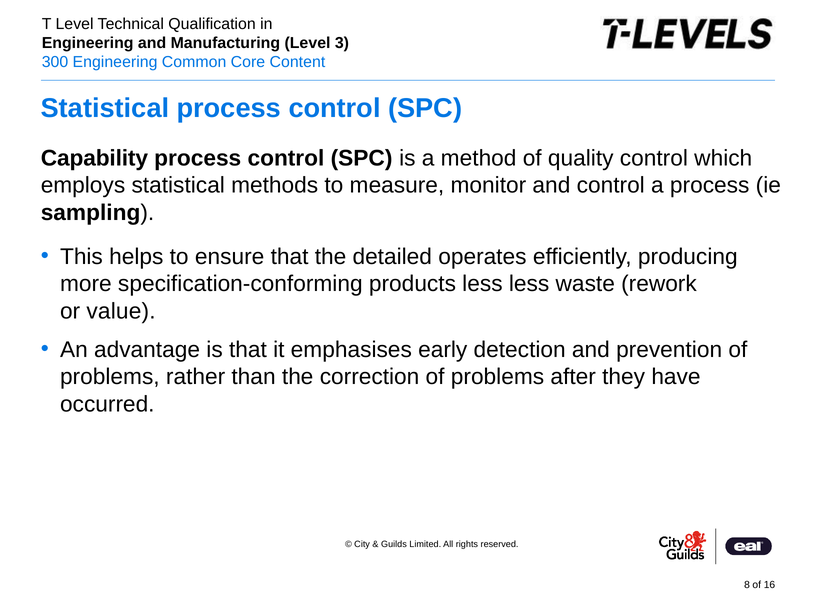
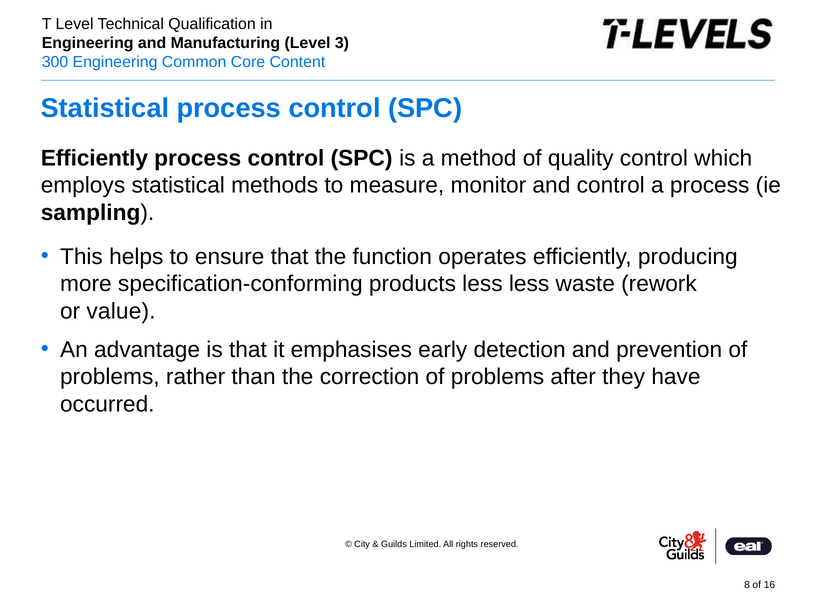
Capability at (94, 158): Capability -> Efficiently
detailed: detailed -> function
